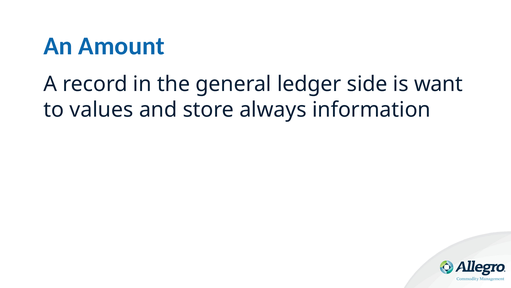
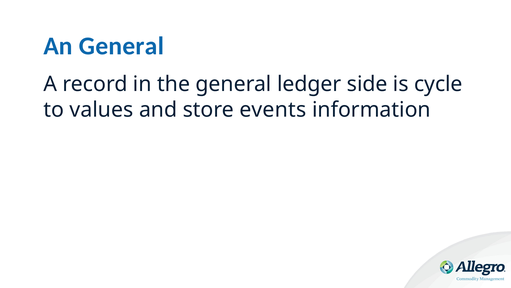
An Amount: Amount -> General
want: want -> cycle
always: always -> events
